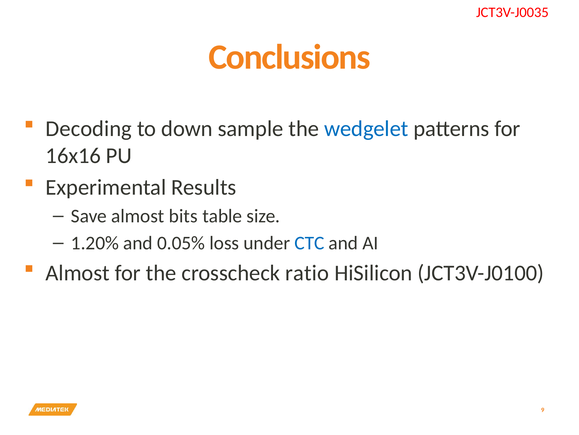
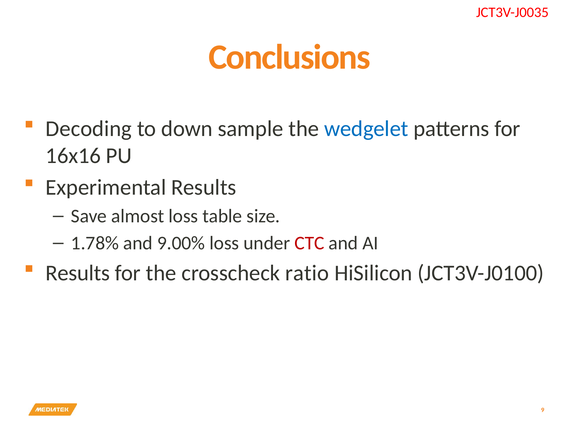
almost bits: bits -> loss
1.20%: 1.20% -> 1.78%
0.05%: 0.05% -> 9.00%
CTC colour: blue -> red
Almost at (78, 273): Almost -> Results
